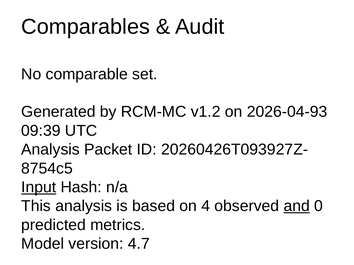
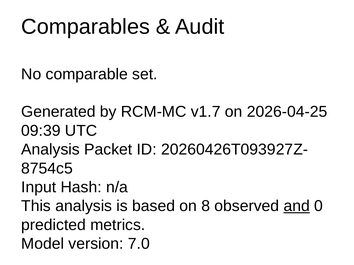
v1.2: v1.2 -> v1.7
2026-04-93: 2026-04-93 -> 2026-04-25
Input underline: present -> none
4: 4 -> 8
4.7: 4.7 -> 7.0
